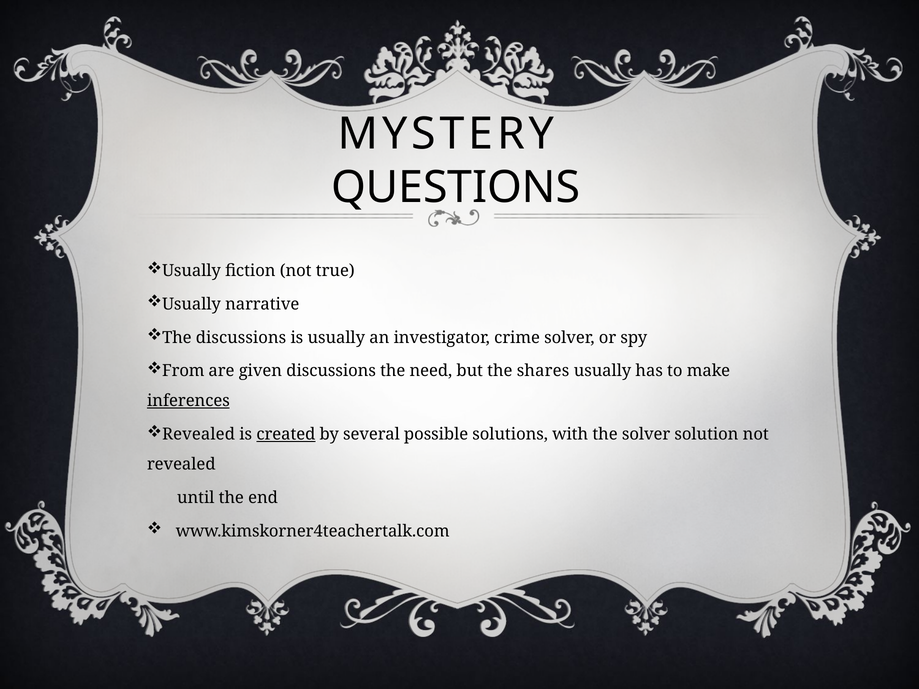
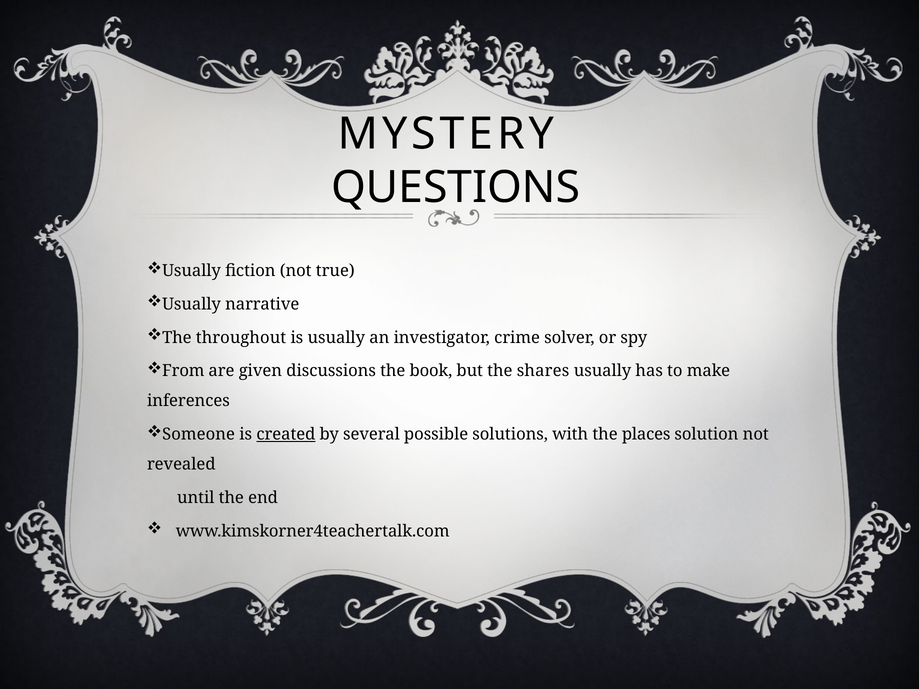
The discussions: discussions -> throughout
need: need -> book
inferences underline: present -> none
Revealed at (199, 434): Revealed -> Someone
the solver: solver -> places
